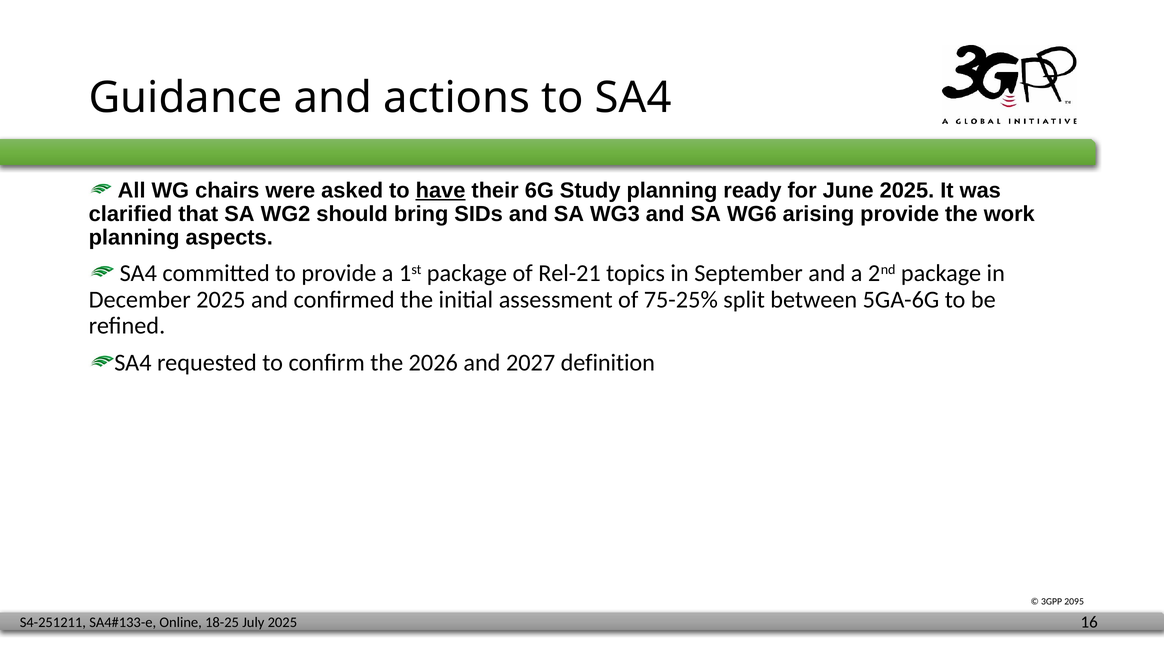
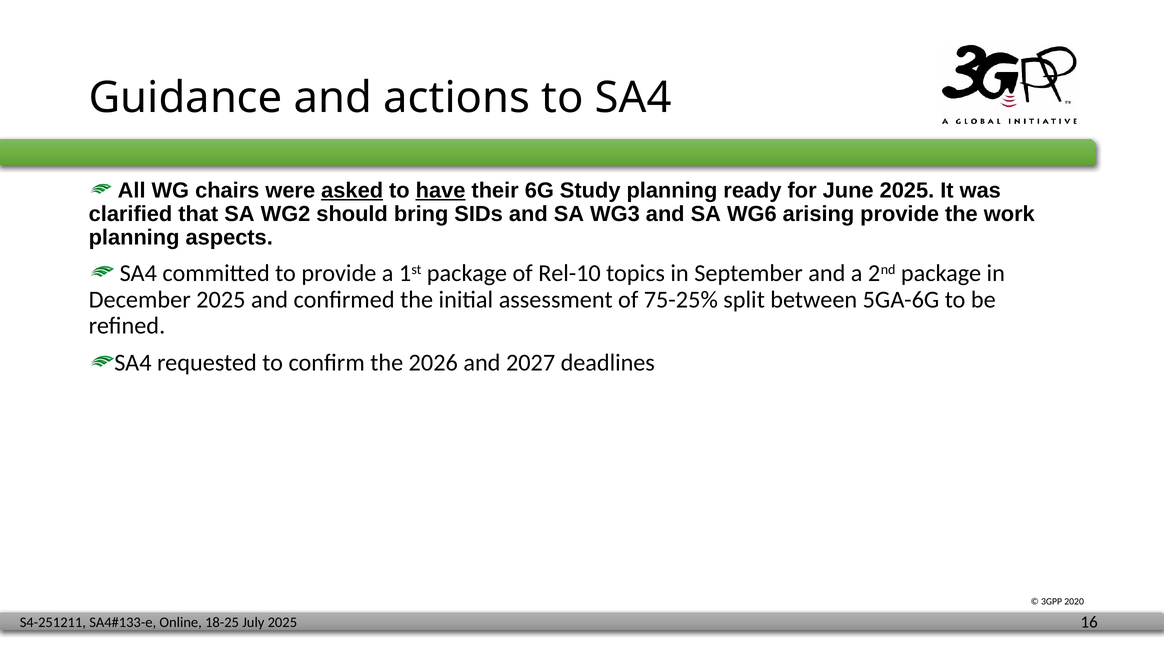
asked underline: none -> present
Rel-21: Rel-21 -> Rel-10
definition: definition -> deadlines
2095: 2095 -> 2020
